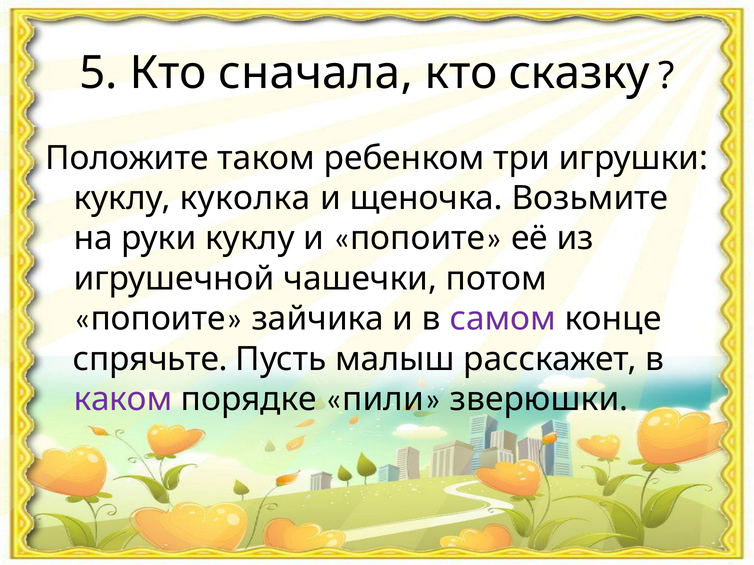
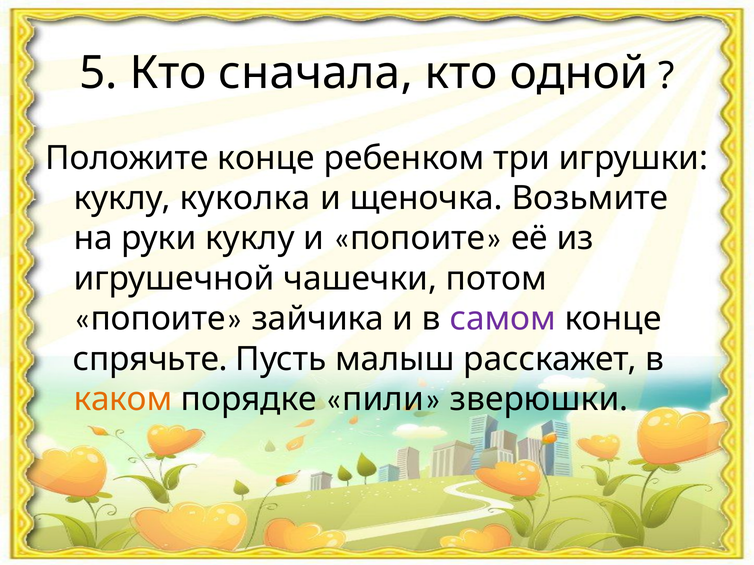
сказку: сказку -> одной
Положите таком: таком -> конце
каком colour: purple -> orange
